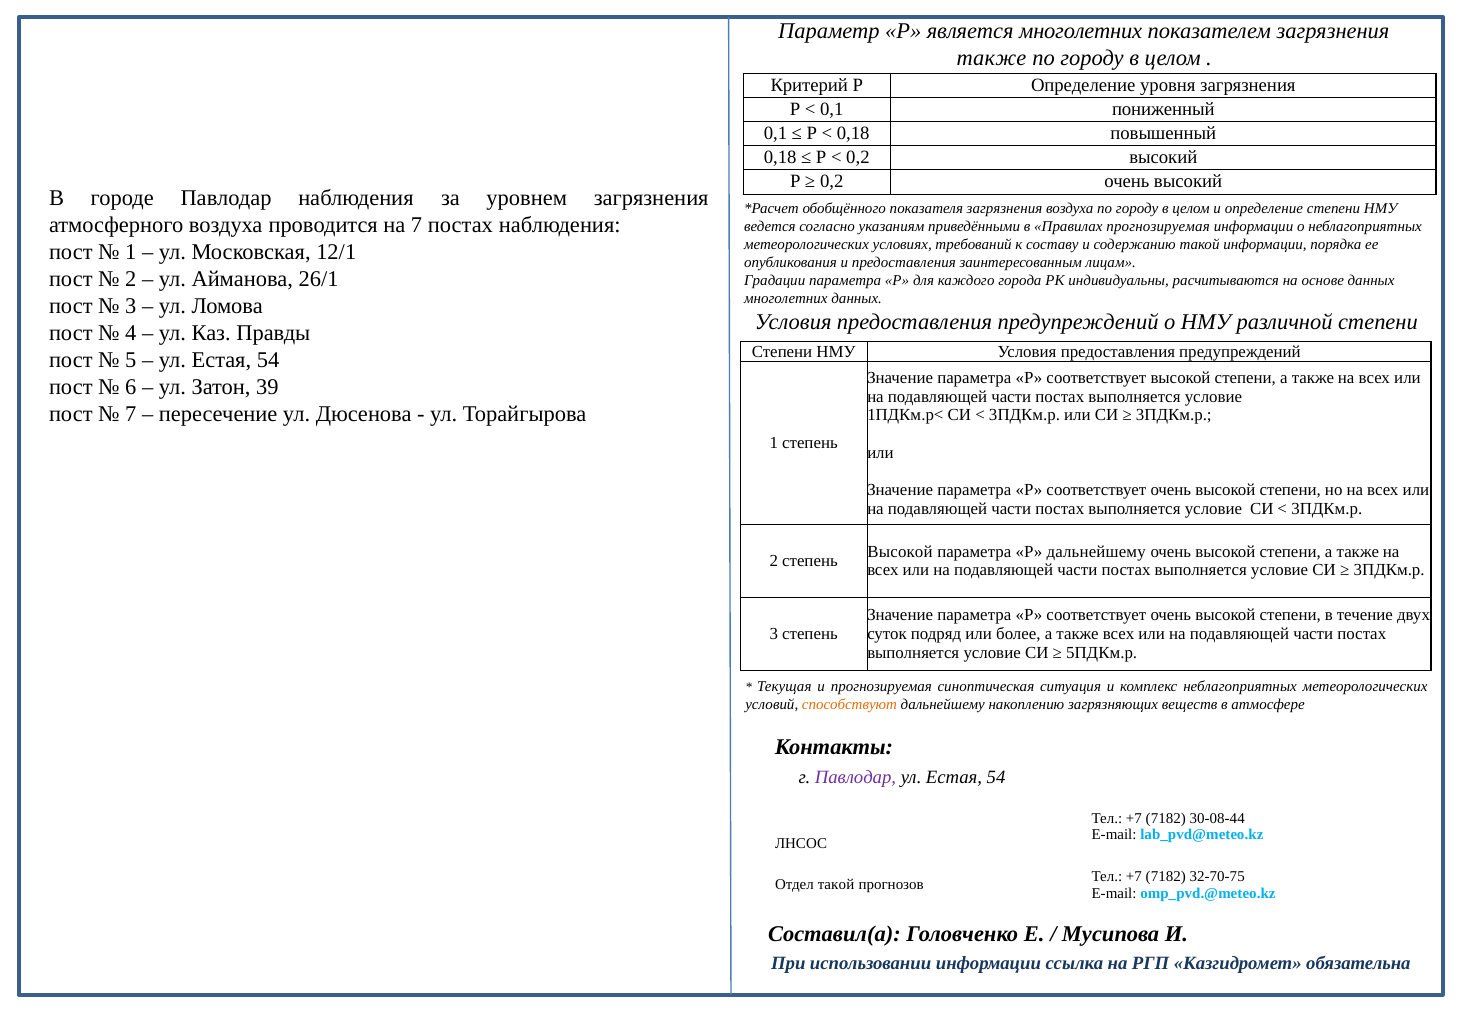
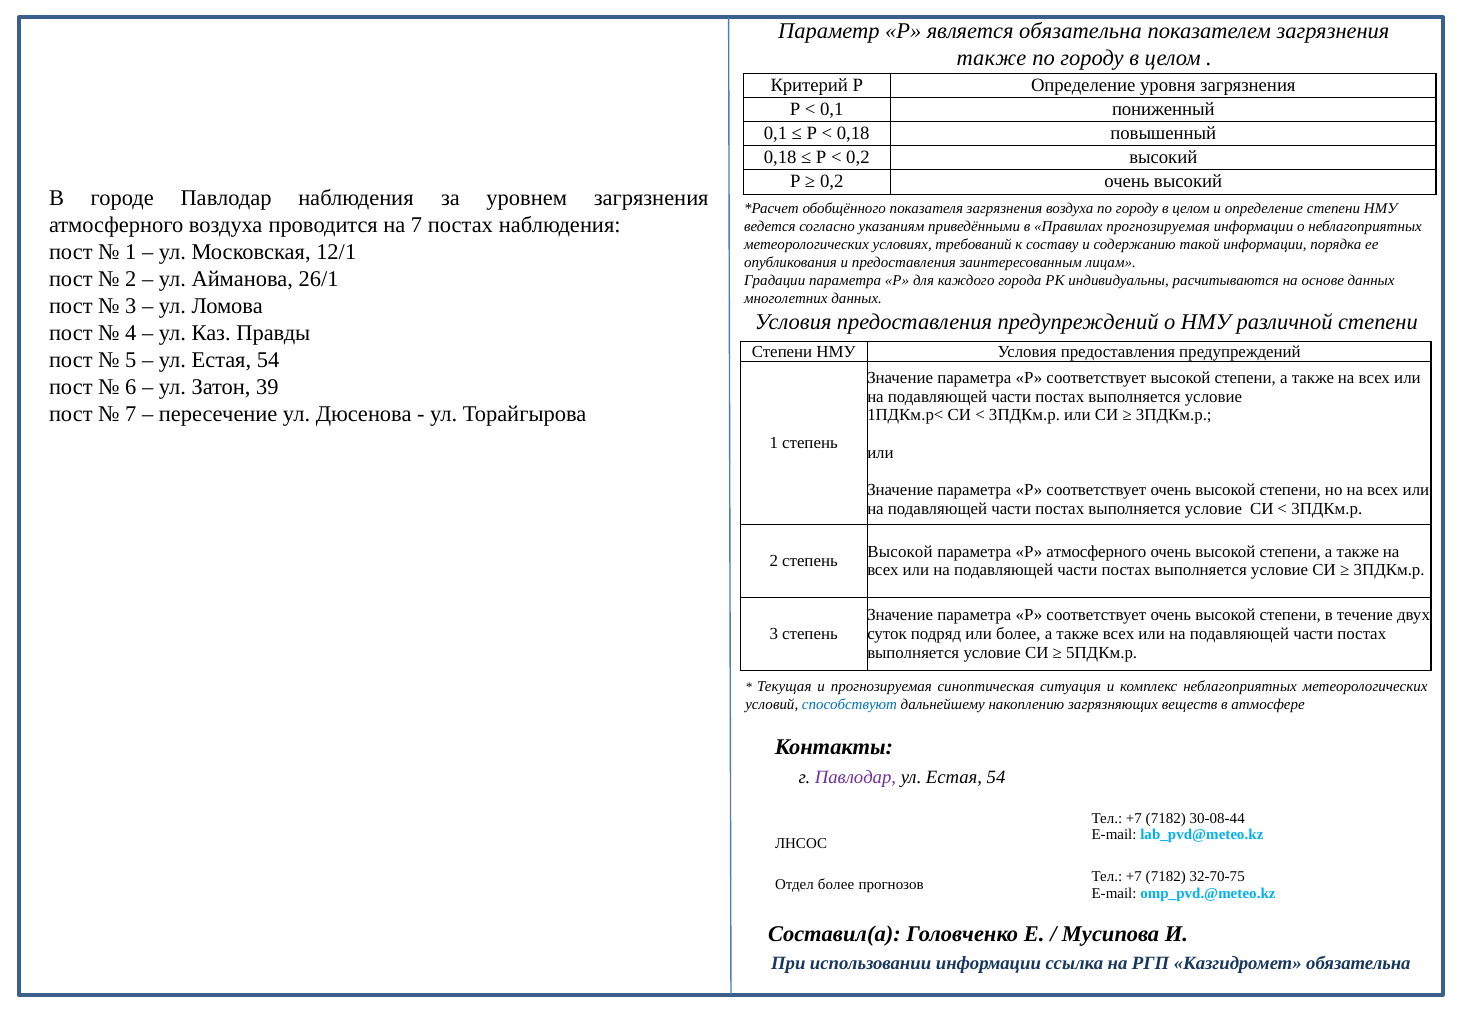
является многолетних: многолетних -> обязательна
Р дальнейшему: дальнейшему -> атмосферного
способствуют colour: orange -> blue
Отдел такой: такой -> более
